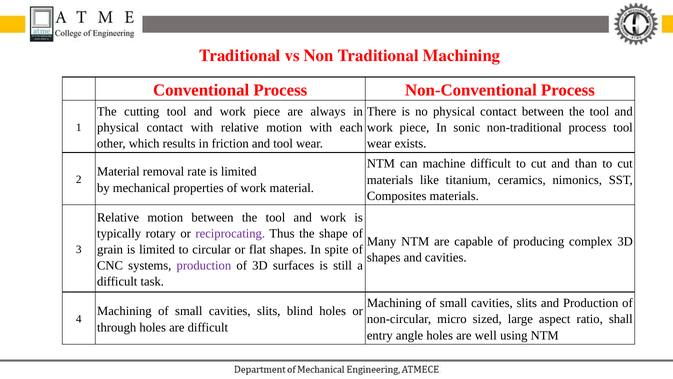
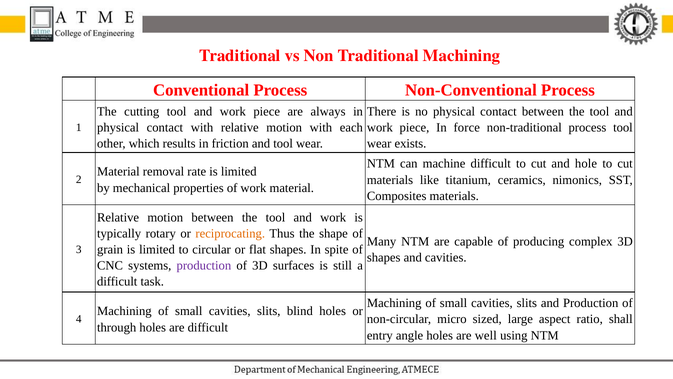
sonic: sonic -> force
than: than -> hole
reciprocating colour: purple -> orange
